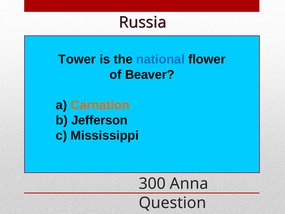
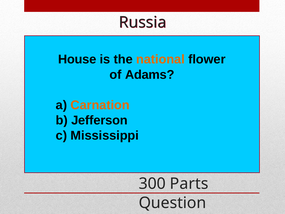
Tower: Tower -> House
national colour: blue -> orange
Beaver: Beaver -> Adams
Anna: Anna -> Parts
